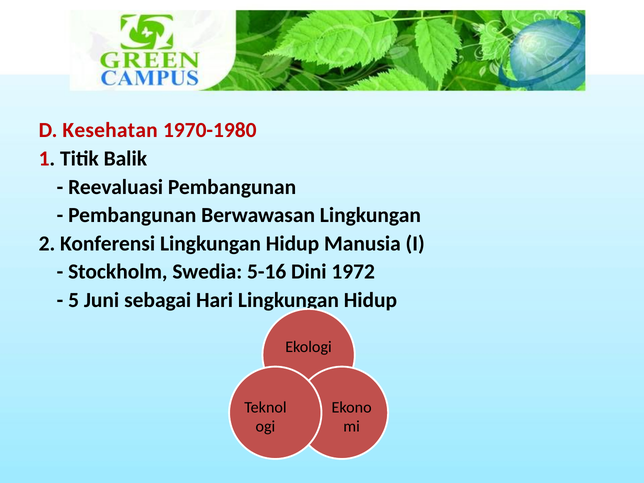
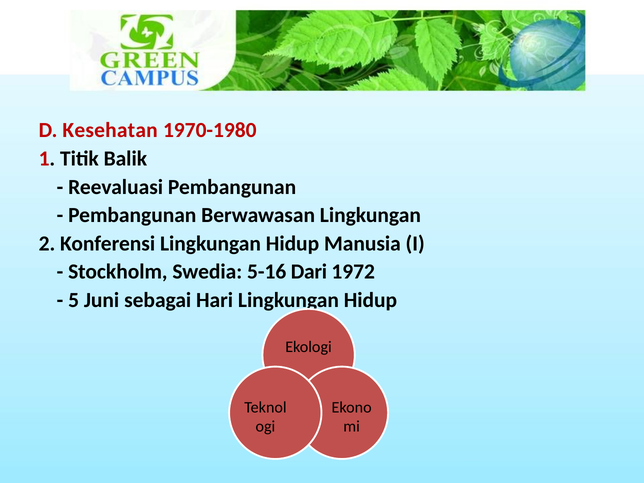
Dini: Dini -> Dari
